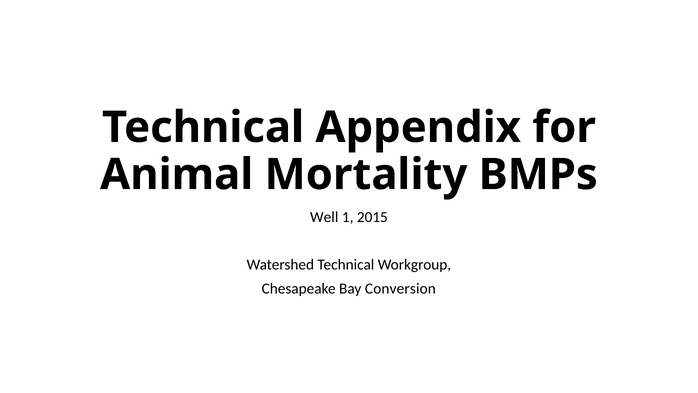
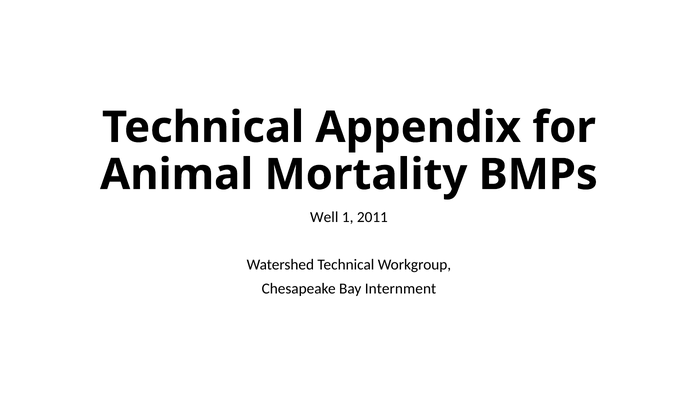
2015: 2015 -> 2011
Conversion: Conversion -> Internment
